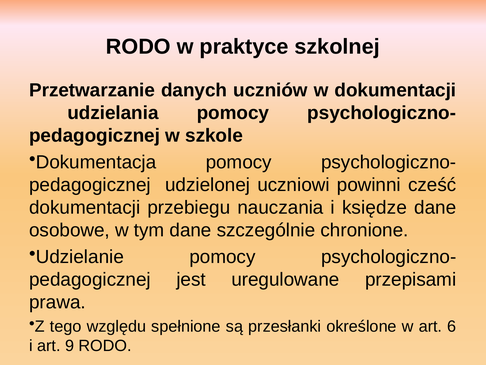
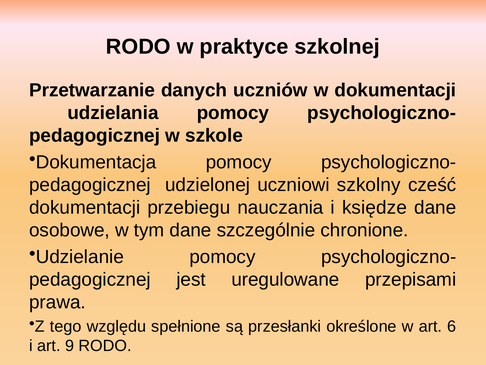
powinni: powinni -> szkolny
